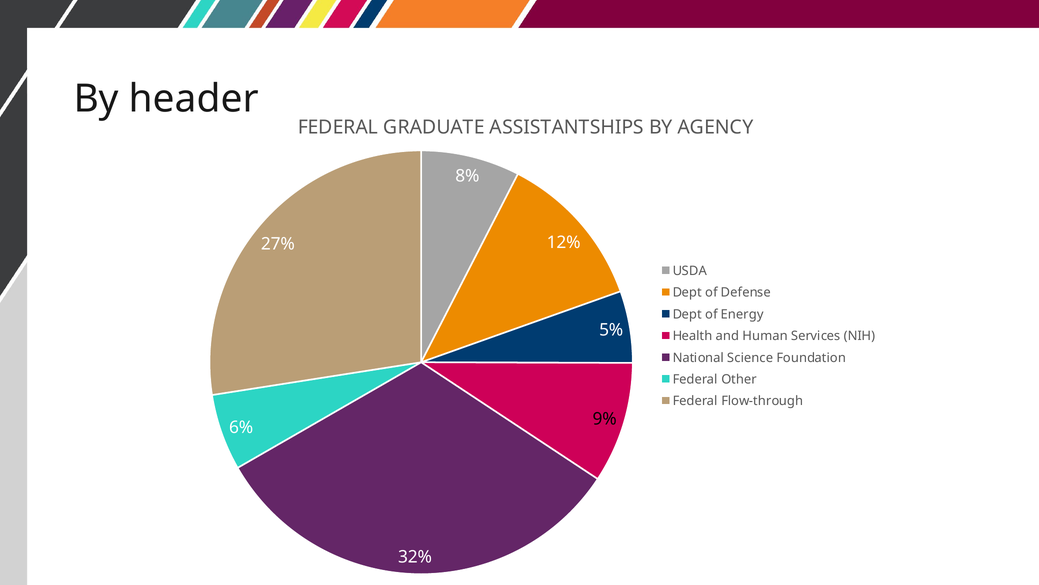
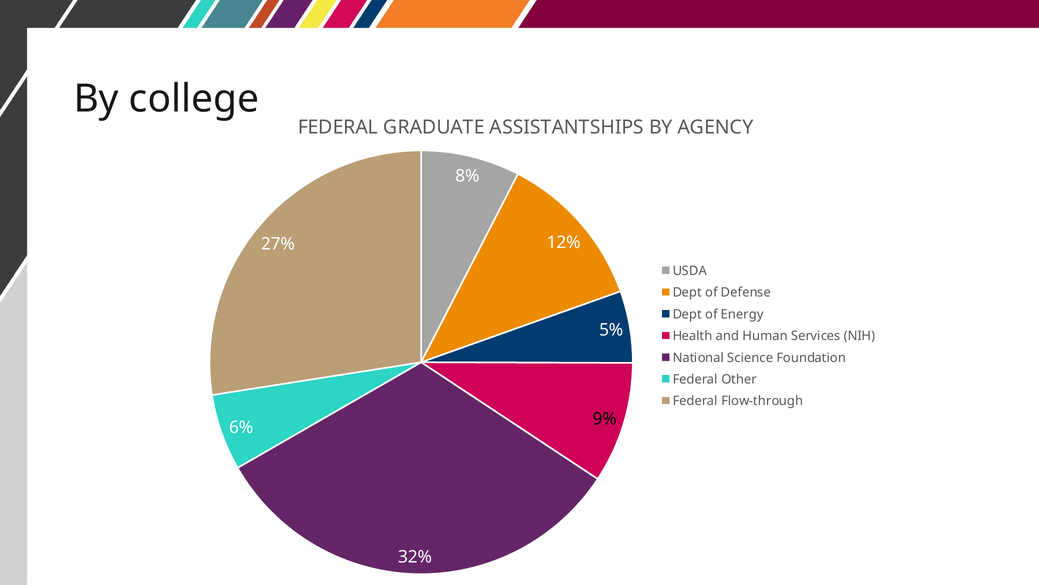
header: header -> college
